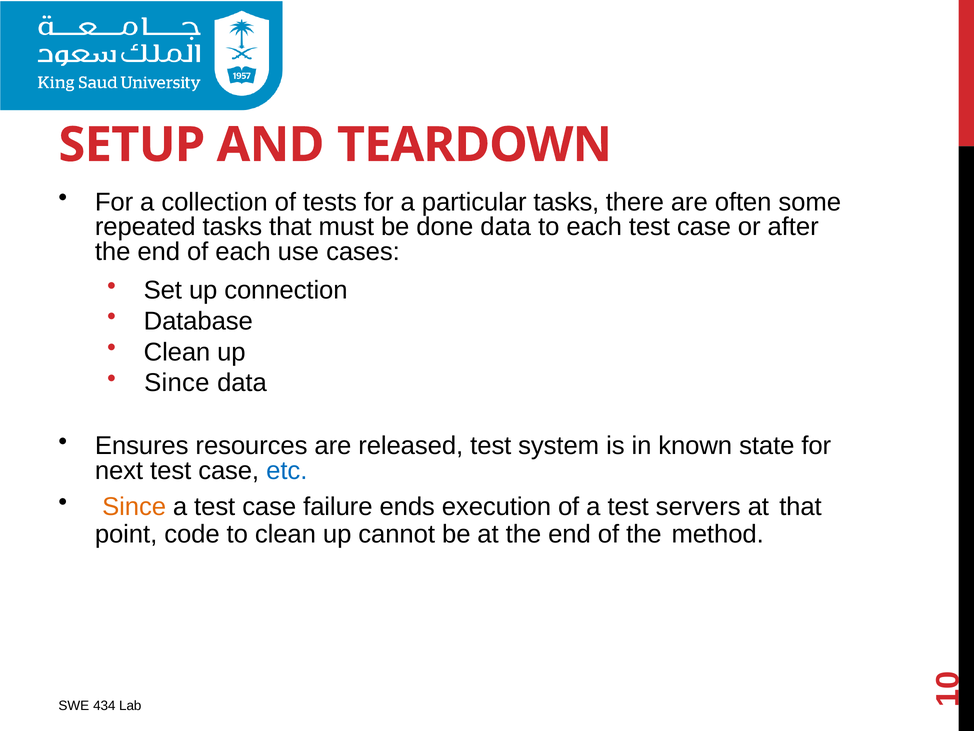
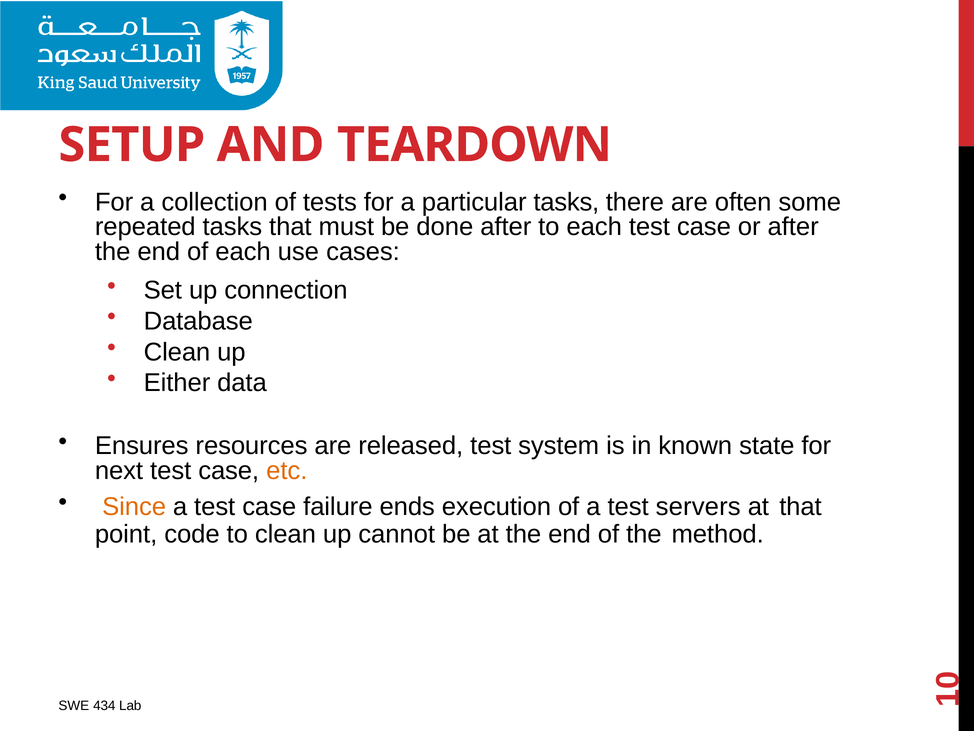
done data: data -> after
Since at (177, 383): Since -> Either
etc colour: blue -> orange
